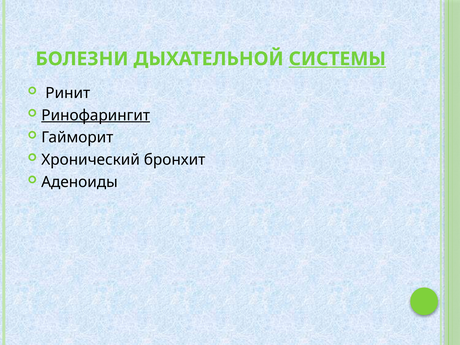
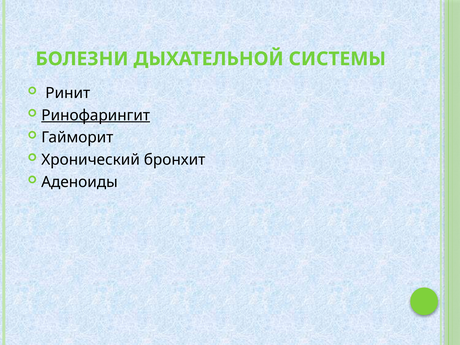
СИСТЕМЫ underline: present -> none
